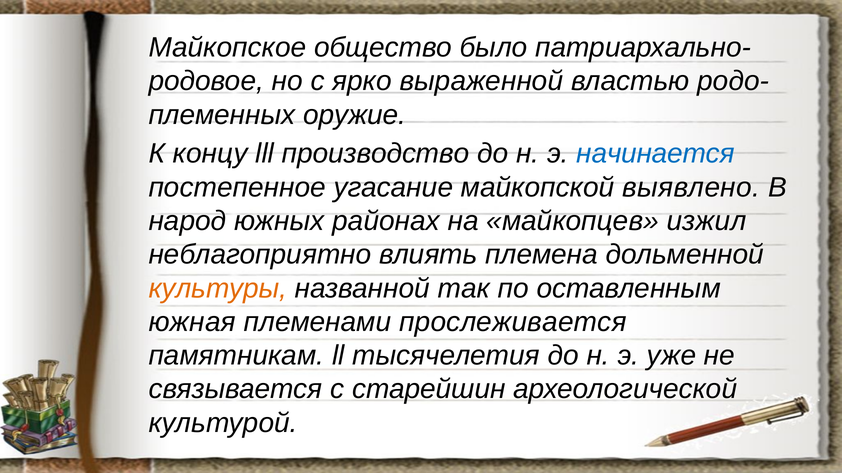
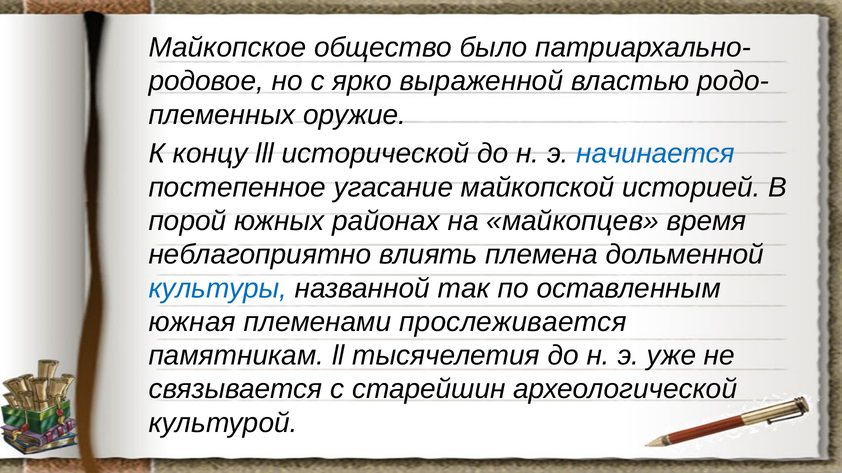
производство: производство -> исторической
выявлено: выявлено -> историей
народ: народ -> порой
изжил: изжил -> время
культуры colour: orange -> blue
